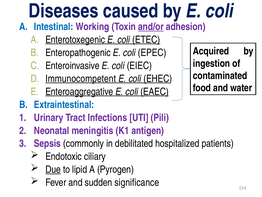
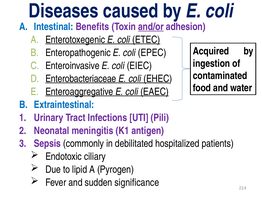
Working: Working -> Benefits
Immunocompetent: Immunocompetent -> Enterobacteriaceae
Due underline: present -> none
